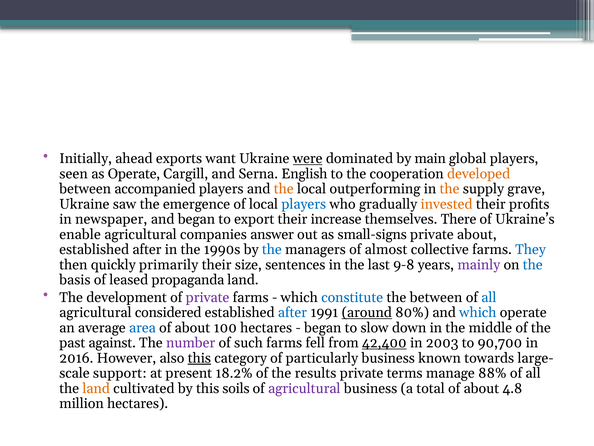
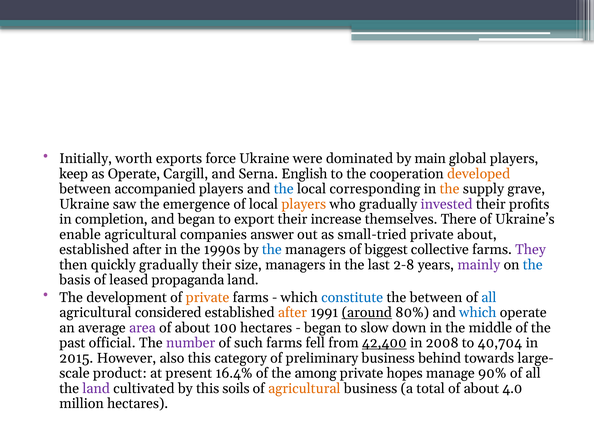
ahead: ahead -> worth
want: want -> force
were underline: present -> none
seen: seen -> keep
the at (284, 189) colour: orange -> blue
outperforming: outperforming -> corresponding
players at (304, 204) colour: blue -> orange
invested colour: orange -> purple
newspaper: newspaper -> completion
small-signs: small-signs -> small-tried
almost: almost -> biggest
They colour: blue -> purple
quickly primarily: primarily -> gradually
size sentences: sentences -> managers
9-8: 9-8 -> 2-8
private at (208, 297) colour: purple -> orange
after at (292, 312) colour: blue -> orange
area colour: blue -> purple
against: against -> official
2003: 2003 -> 2008
90,700: 90,700 -> 40,704
2016: 2016 -> 2015
this at (199, 358) underline: present -> none
particularly: particularly -> preliminary
known: known -> behind
support: support -> product
18.2%: 18.2% -> 16.4%
results: results -> among
terms: terms -> hopes
88%: 88% -> 90%
land at (96, 388) colour: orange -> purple
agricultural at (304, 388) colour: purple -> orange
4.8: 4.8 -> 4.0
